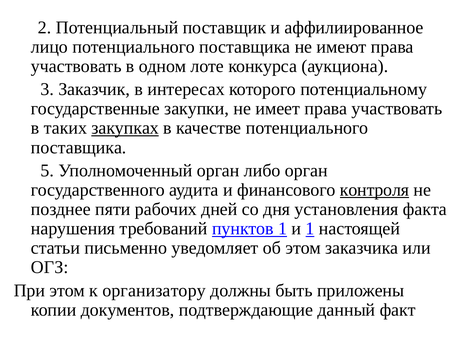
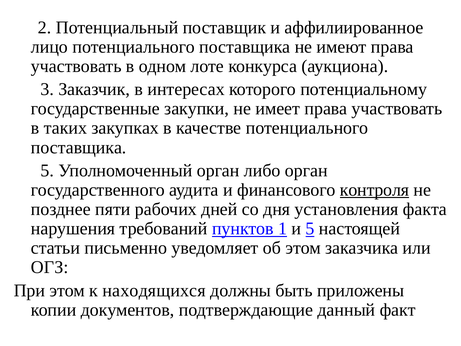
закупках underline: present -> none
и 1: 1 -> 5
организатору: организатору -> находящихся
